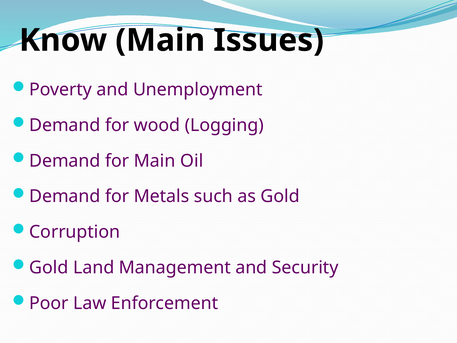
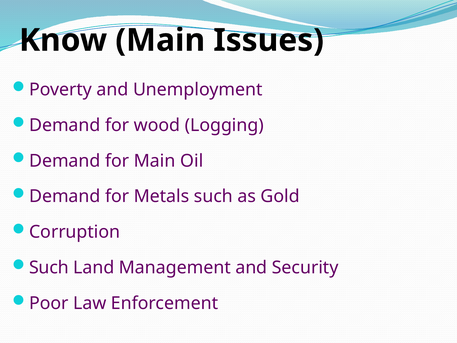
Gold at (49, 267): Gold -> Such
